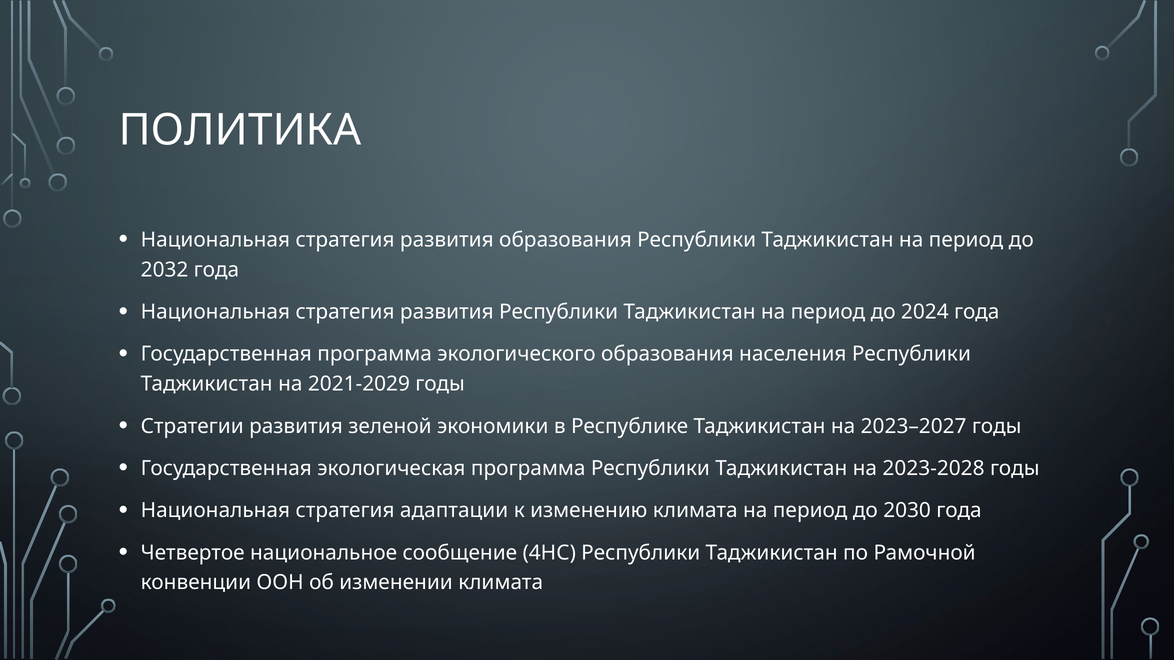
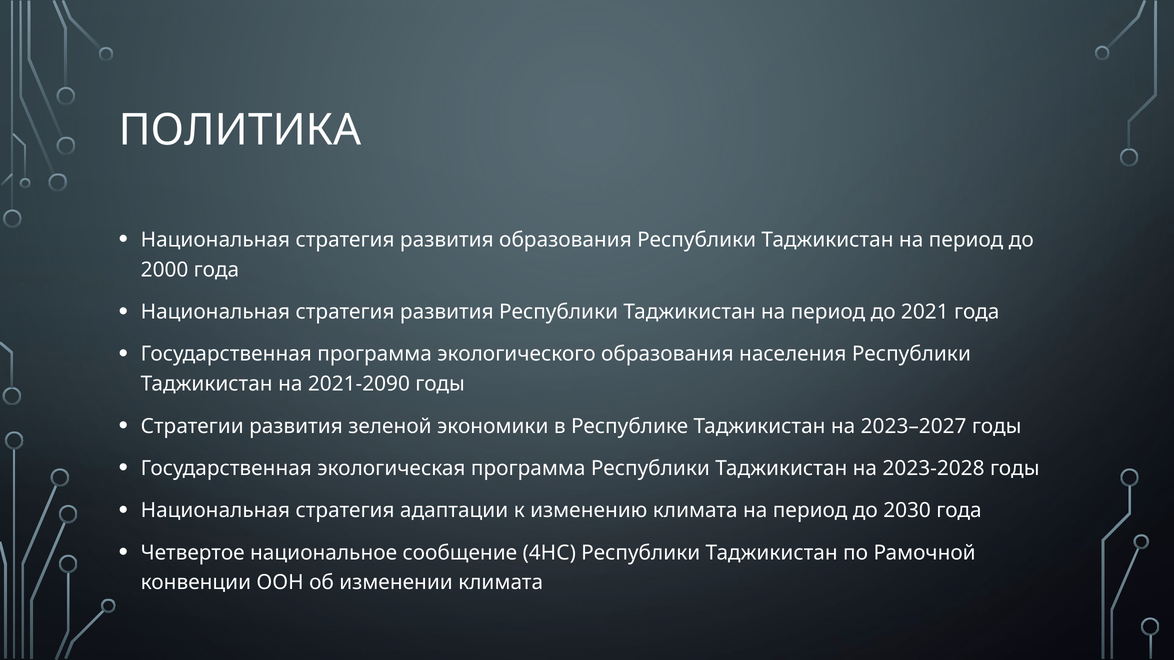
2032: 2032 -> 2000
2024: 2024 -> 2021
2021-2029: 2021-2029 -> 2021-2090
